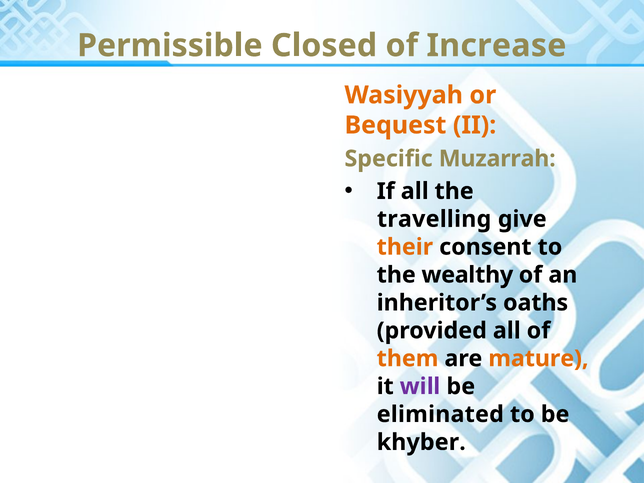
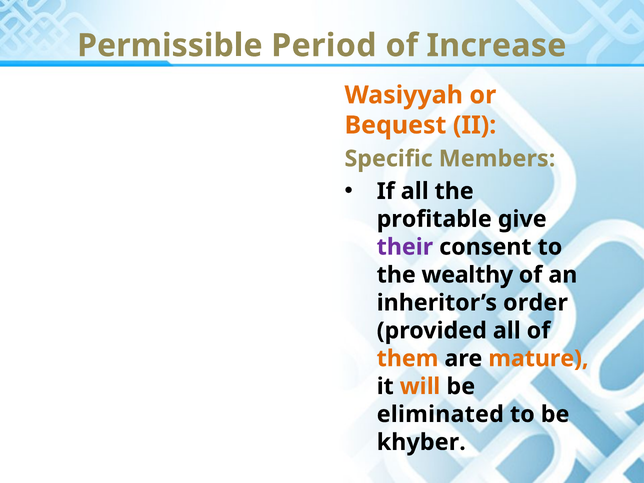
Closed: Closed -> Period
Muzarrah: Muzarrah -> Members
travelling: travelling -> profitable
their colour: orange -> purple
oaths: oaths -> order
will colour: purple -> orange
